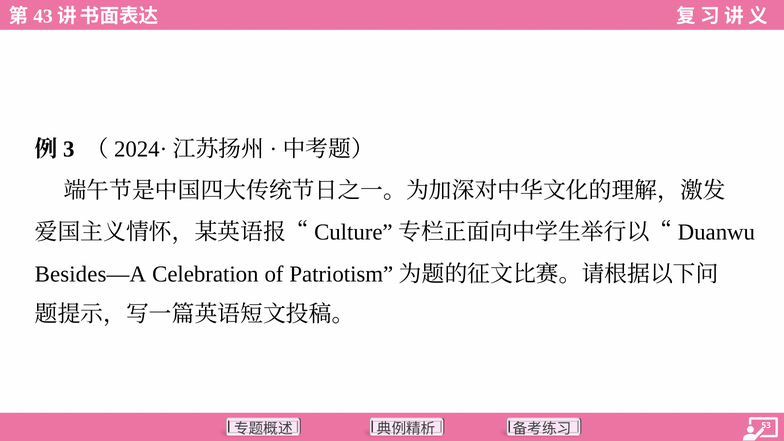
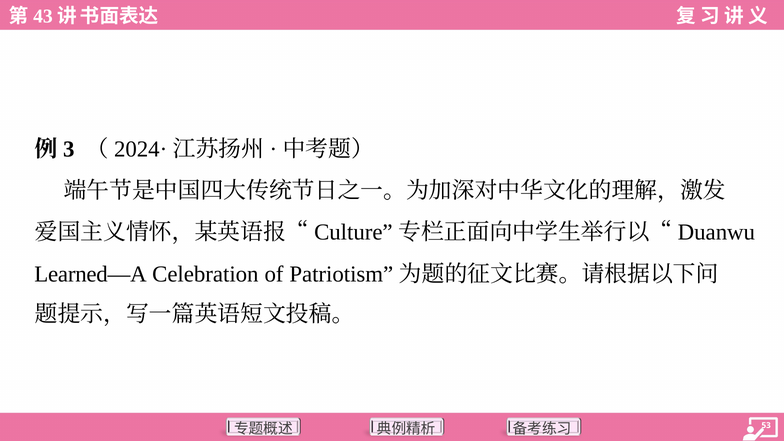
Besides—A: Besides—A -> Learned—A
